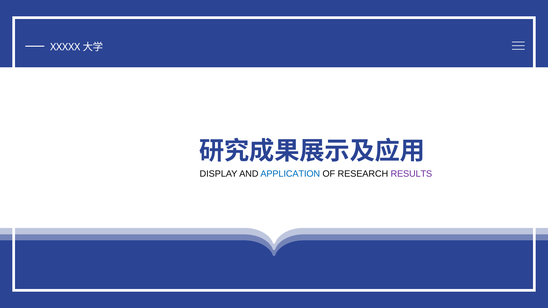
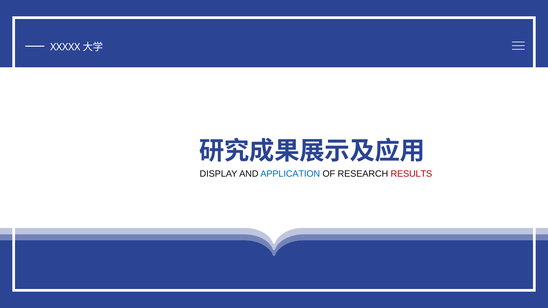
RESULTS colour: purple -> red
